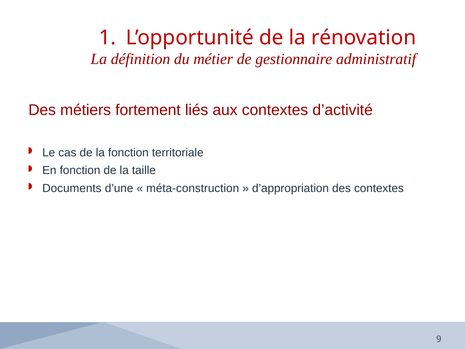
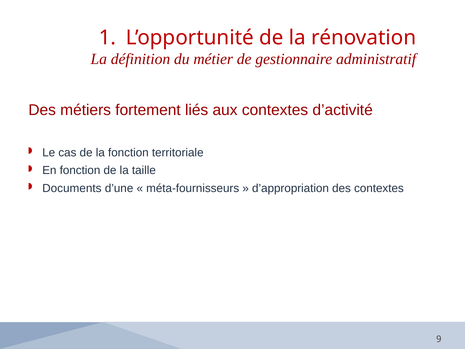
méta-construction: méta-construction -> méta-fournisseurs
